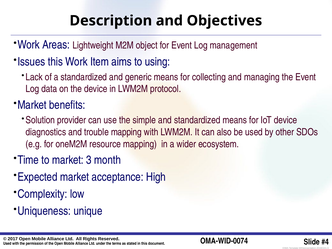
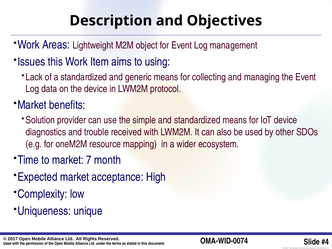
trouble mapping: mapping -> received
3: 3 -> 7
